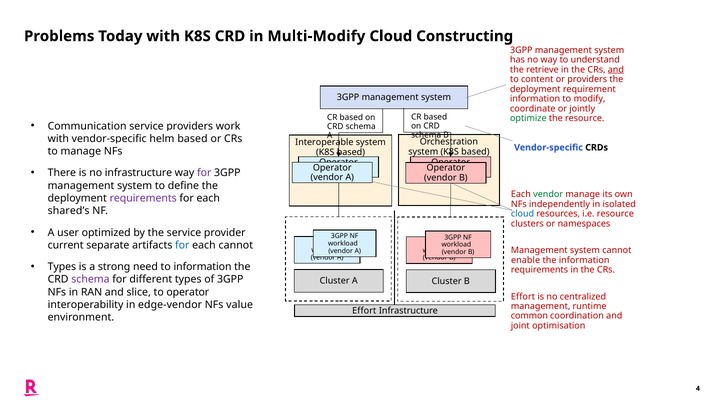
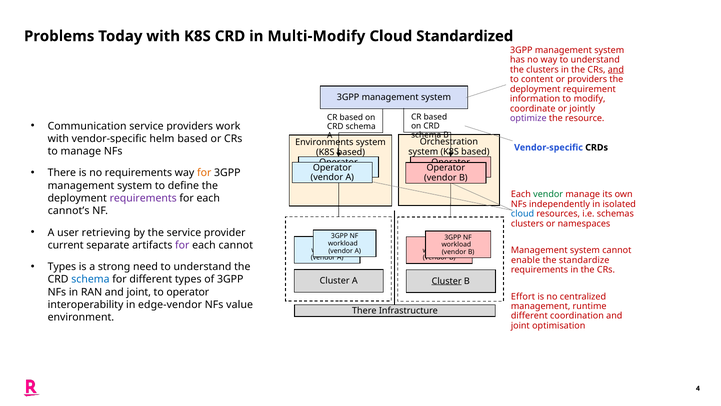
Constructing: Constructing -> Standardized
the retrieve: retrieve -> clusters
optimize colour: green -> purple
Interoperable: Interoperable -> Environments
no infrastructure: infrastructure -> requirements
for at (204, 173) colour: purple -> orange
shared’s: shared’s -> cannot’s
i.e resource: resource -> schemas
optimized: optimized -> retrieving
for at (182, 245) colour: blue -> purple
the information: information -> standardize
need to information: information -> understand
schema at (90, 279) colour: purple -> blue
Cluster at (447, 281) underline: none -> present
RAN and slice: slice -> joint
Effort at (364, 310): Effort -> There
common at (529, 316): common -> different
